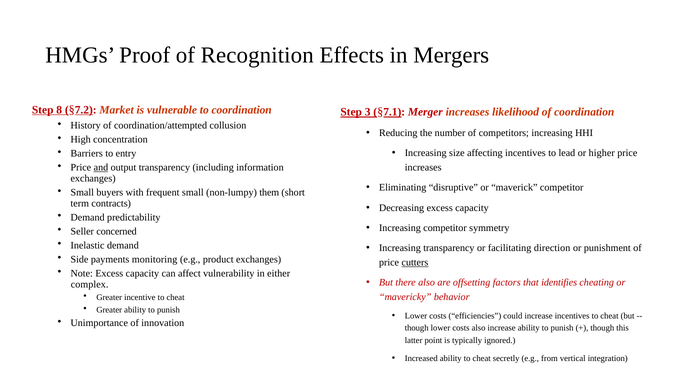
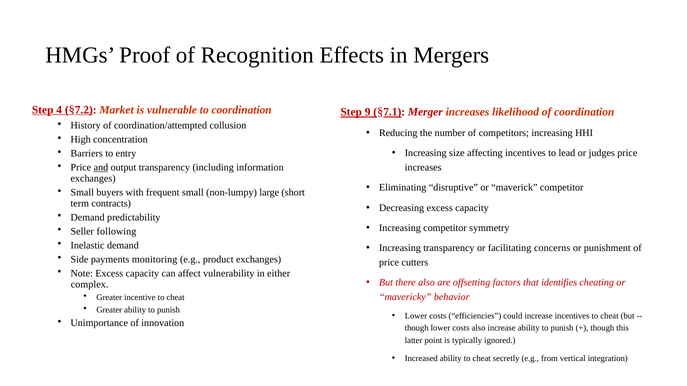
8: 8 -> 4
3: 3 -> 9
higher: higher -> judges
them: them -> large
concerned: concerned -> following
direction: direction -> concerns
cutters underline: present -> none
